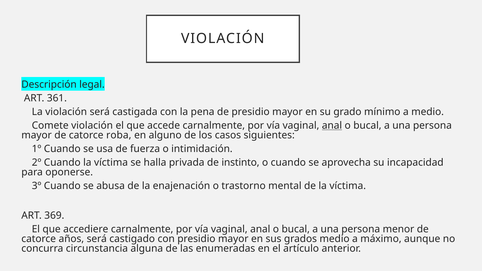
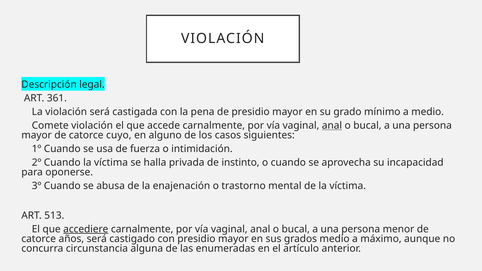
roba: roba -> cuyo
369: 369 -> 513
accediere underline: none -> present
